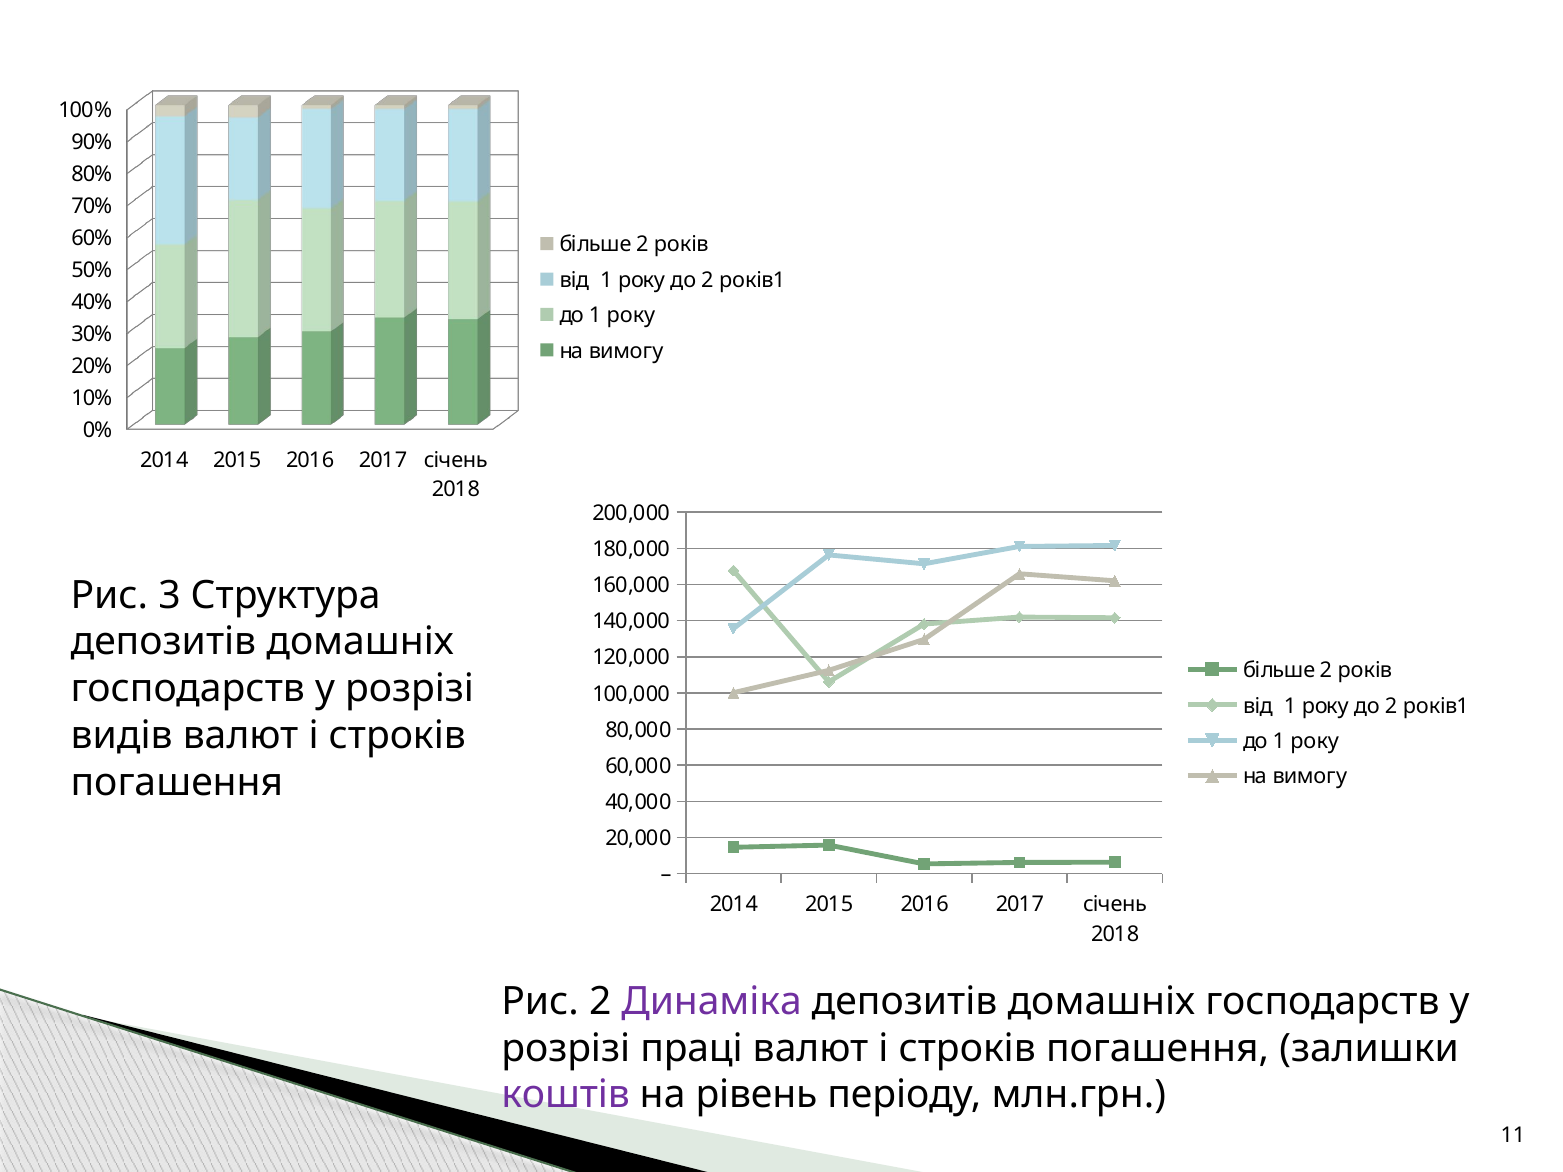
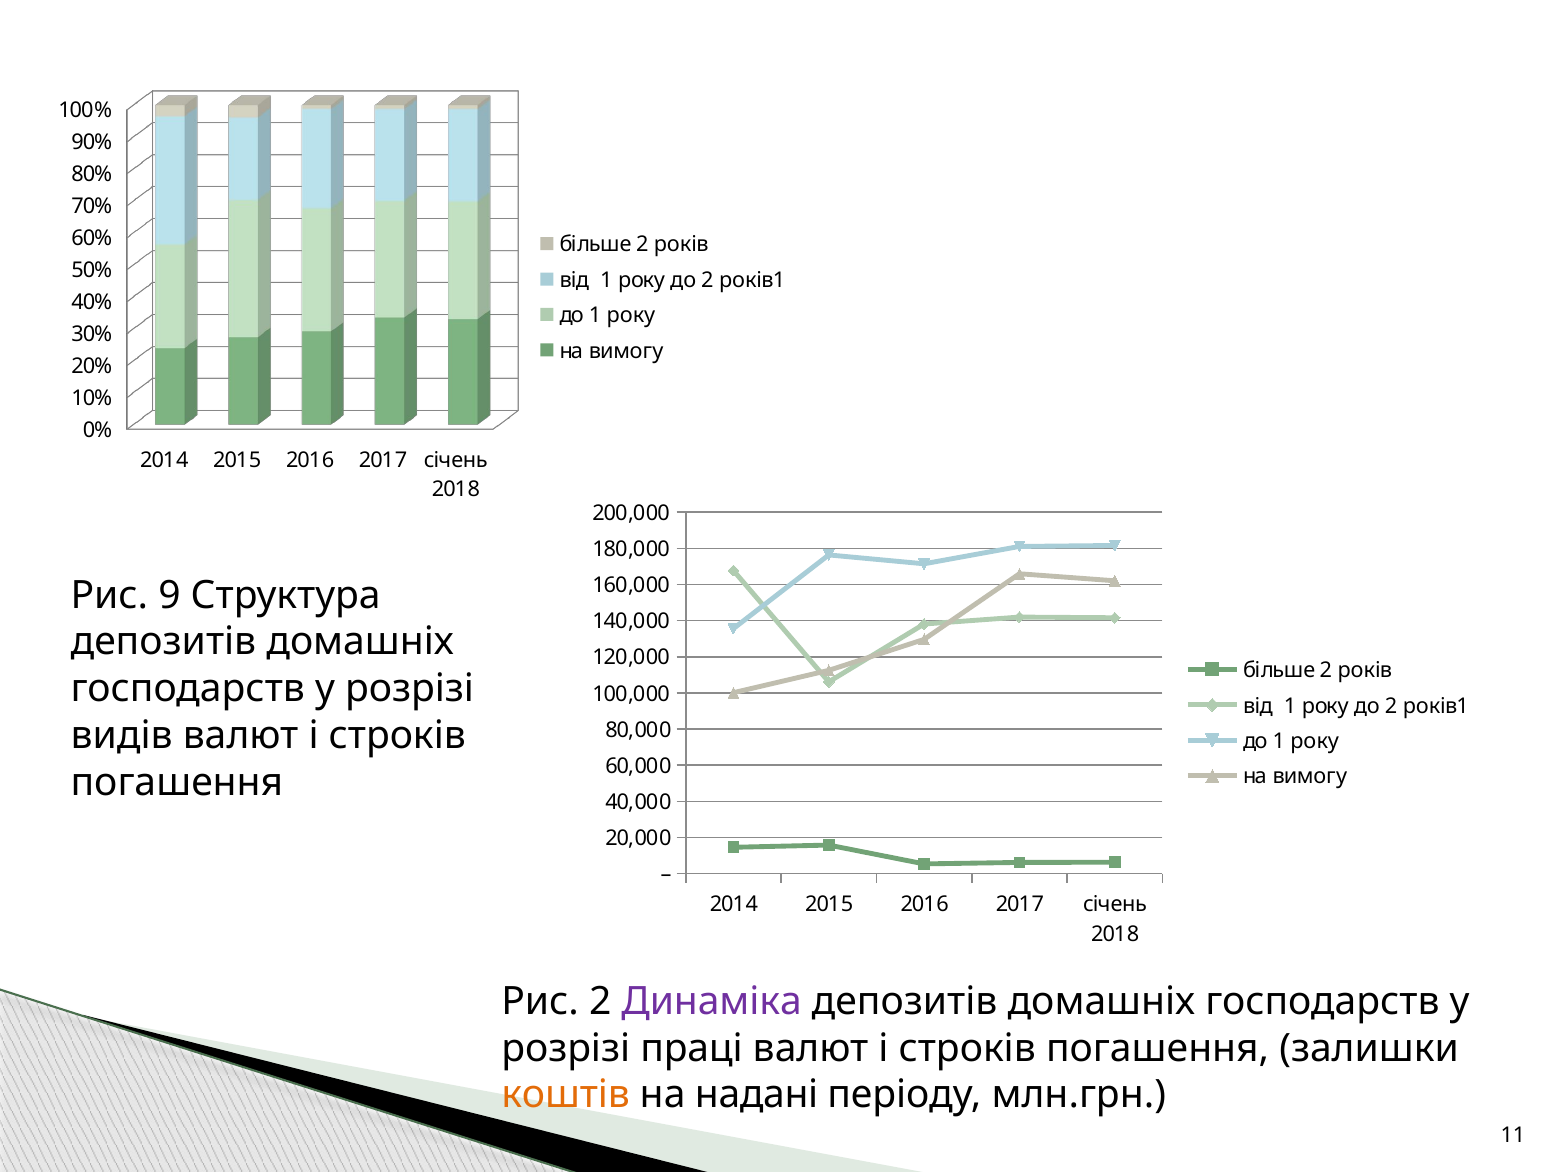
3: 3 -> 9
коштів colour: purple -> orange
рівень: рівень -> надані
